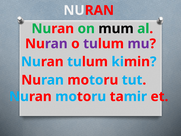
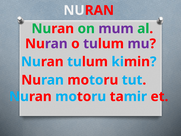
mum colour: black -> purple
